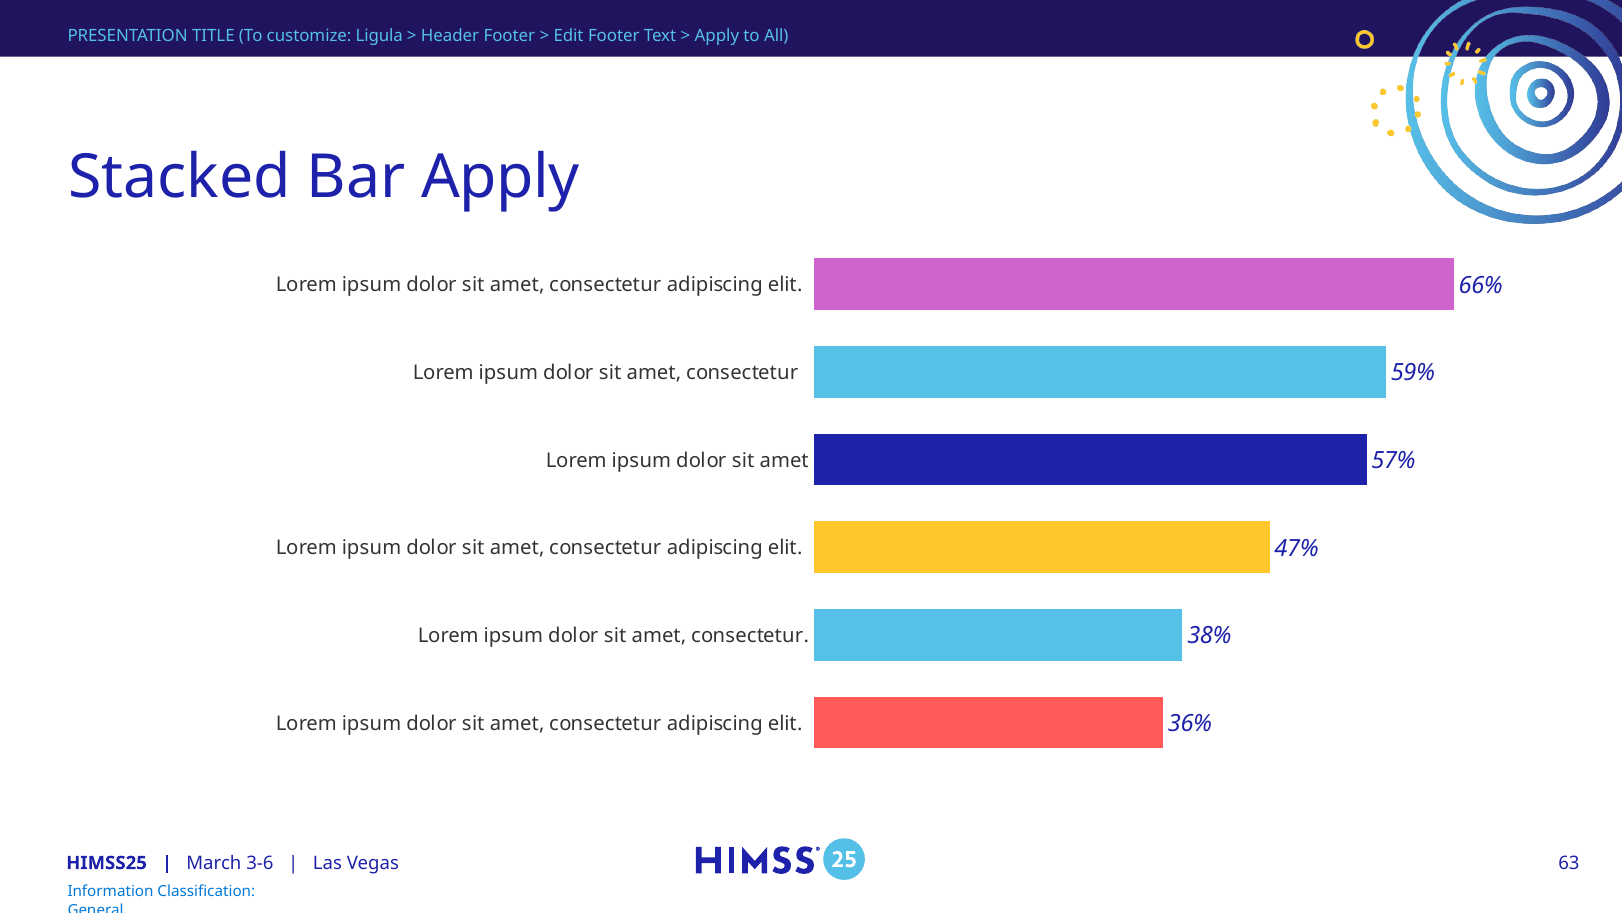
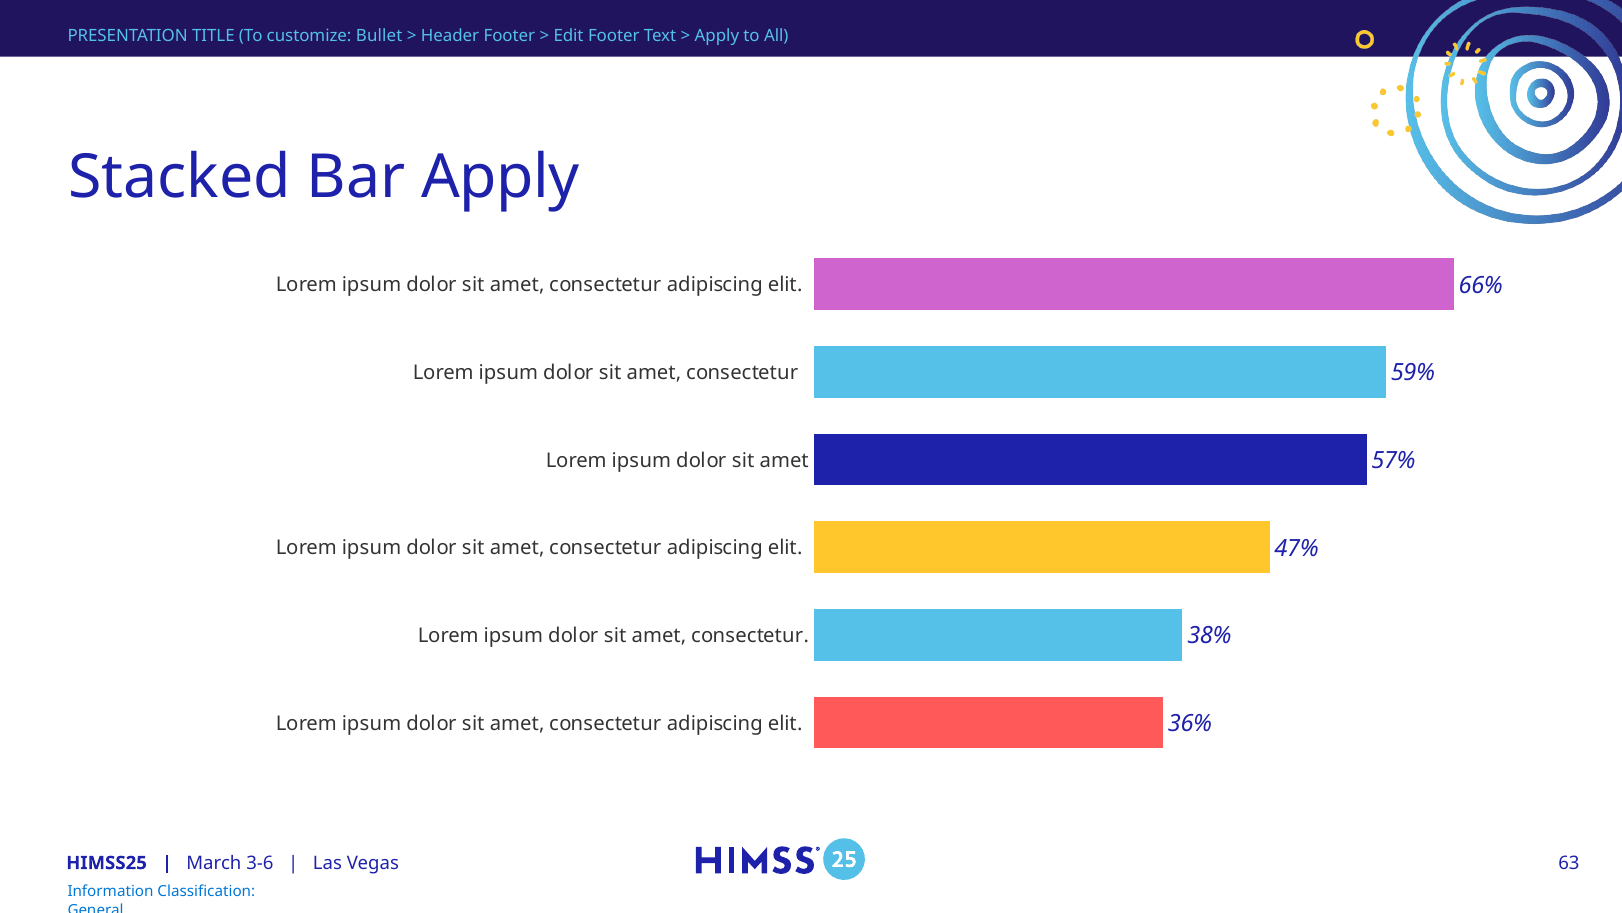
Ligula: Ligula -> Bullet
